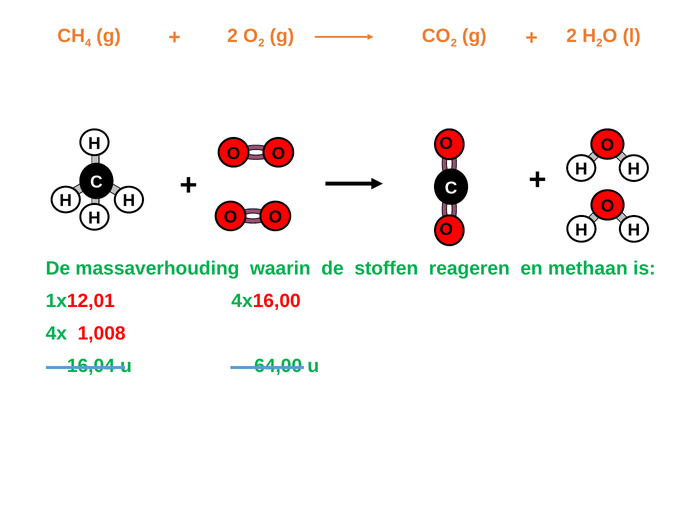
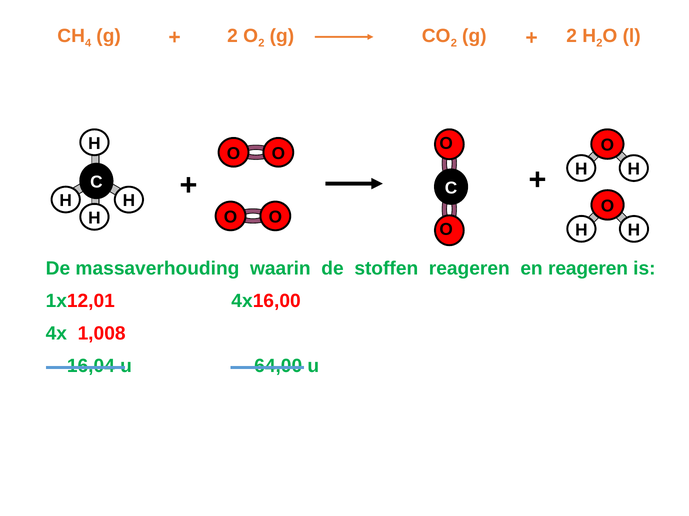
en methaan: methaan -> reageren
